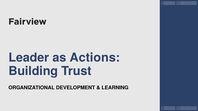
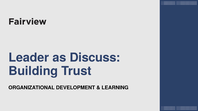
Actions: Actions -> Discuss
